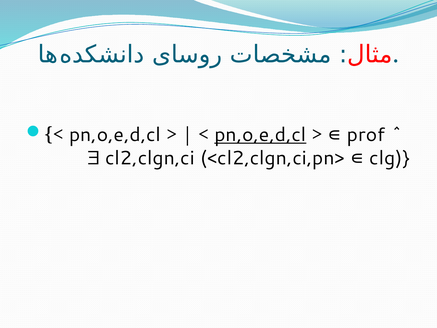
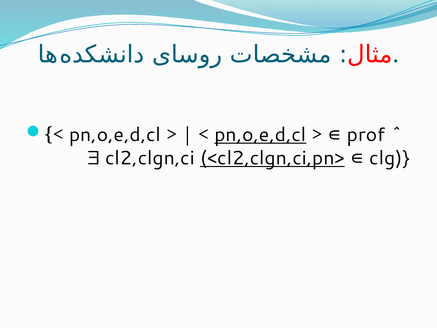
<cl2,clgn,ci,pn> underline: none -> present
